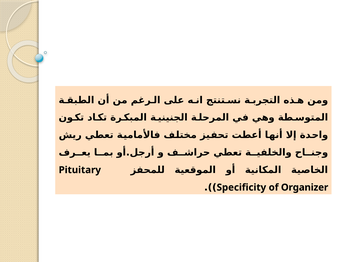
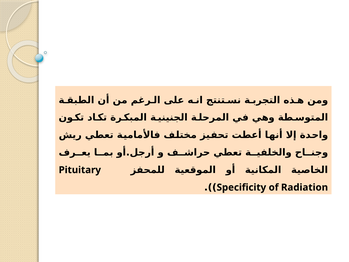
Organizer: Organizer -> Radiation
